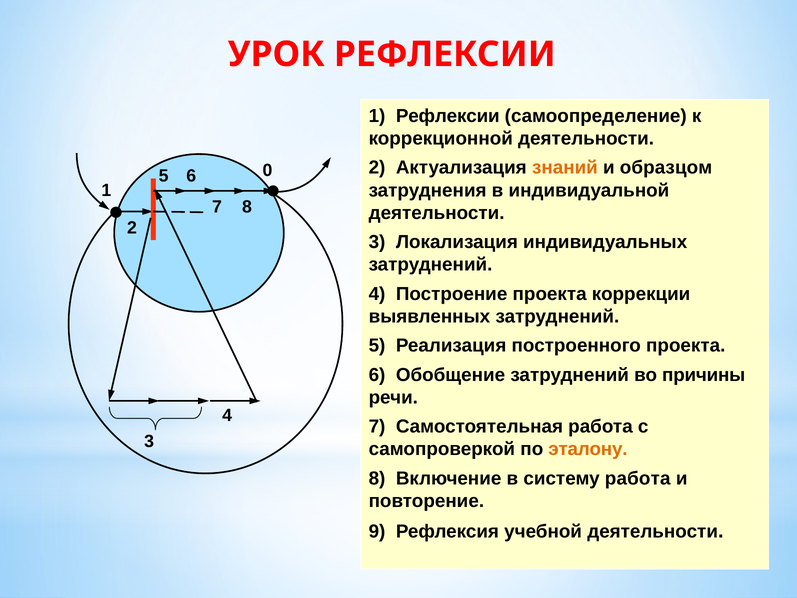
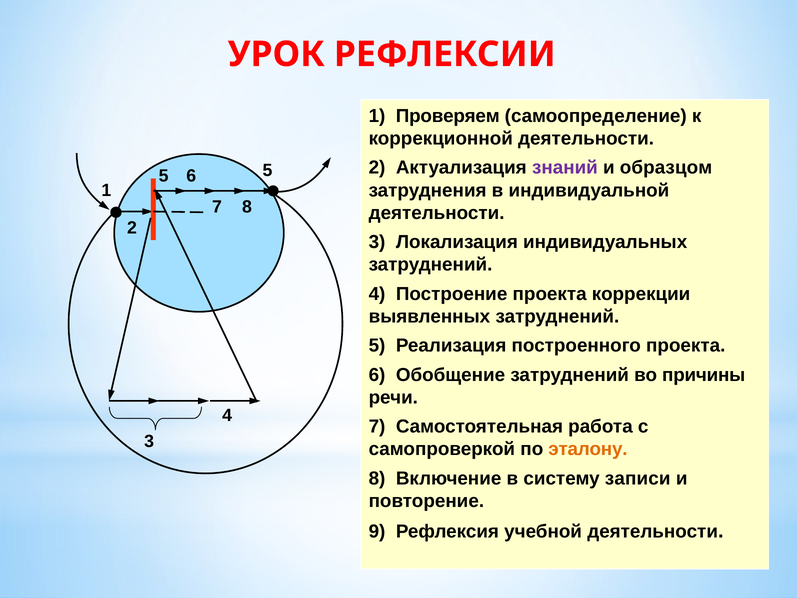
1 Рефлексии: Рефлексии -> Проверяем
знаний colour: orange -> purple
6 0: 0 -> 5
систему работа: работа -> записи
